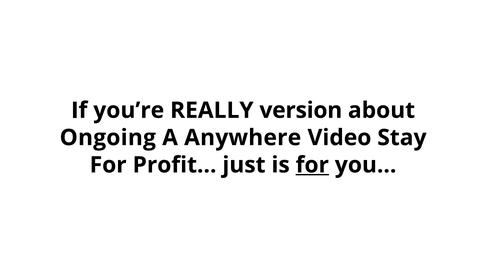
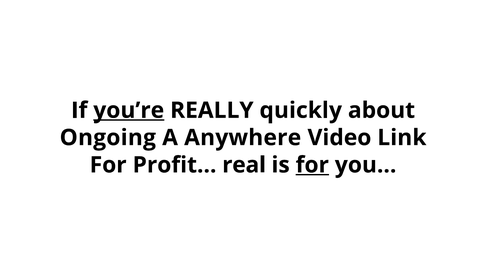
you’re underline: none -> present
version: version -> quickly
Stay: Stay -> Link
just: just -> real
